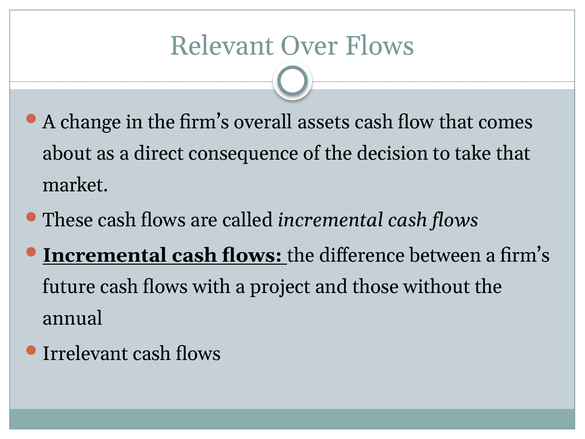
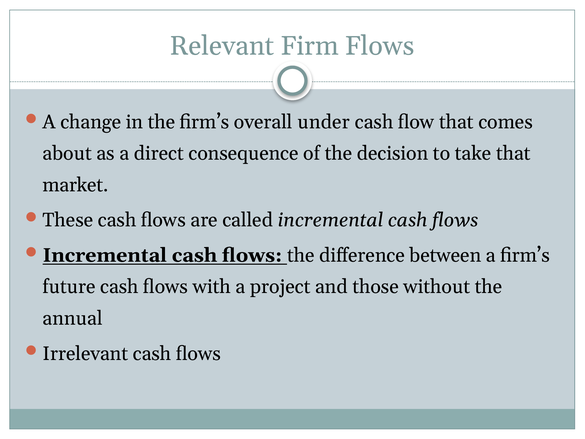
Over: Over -> Firm
assets: assets -> under
